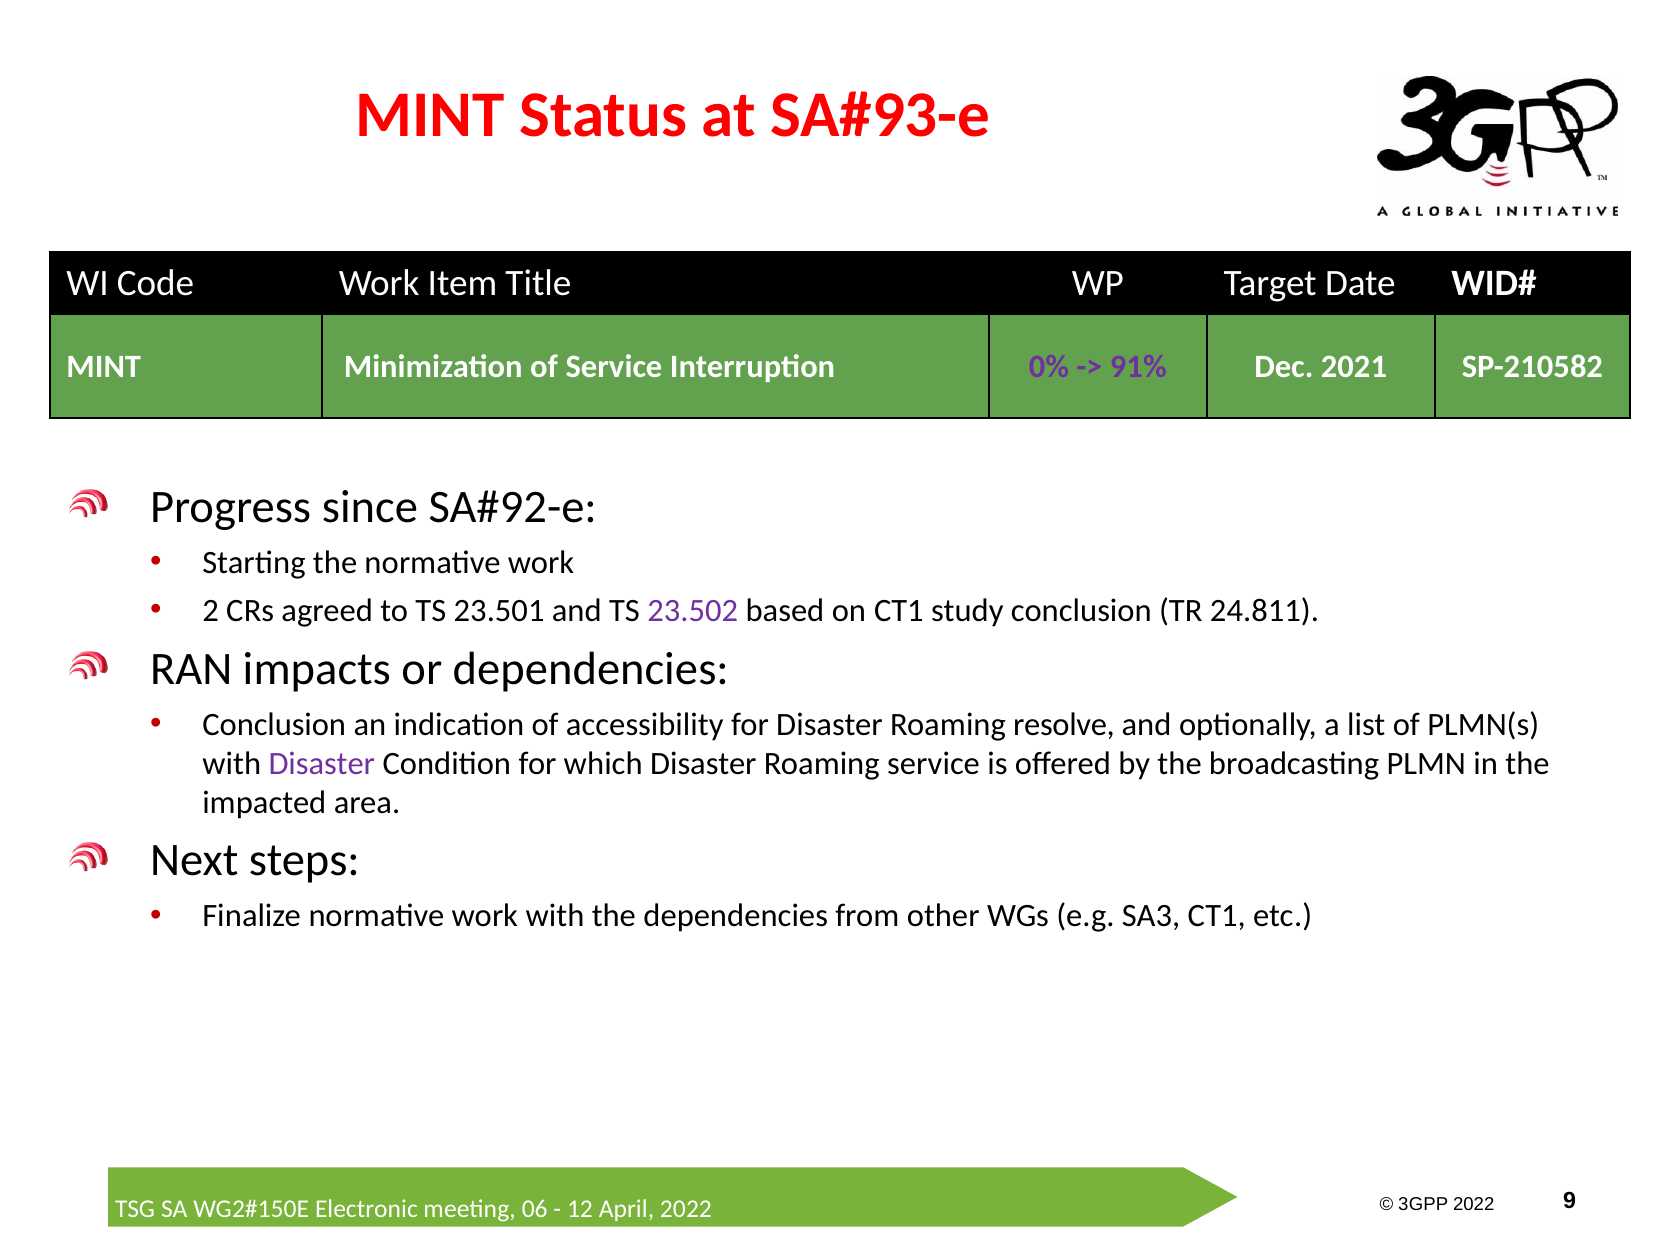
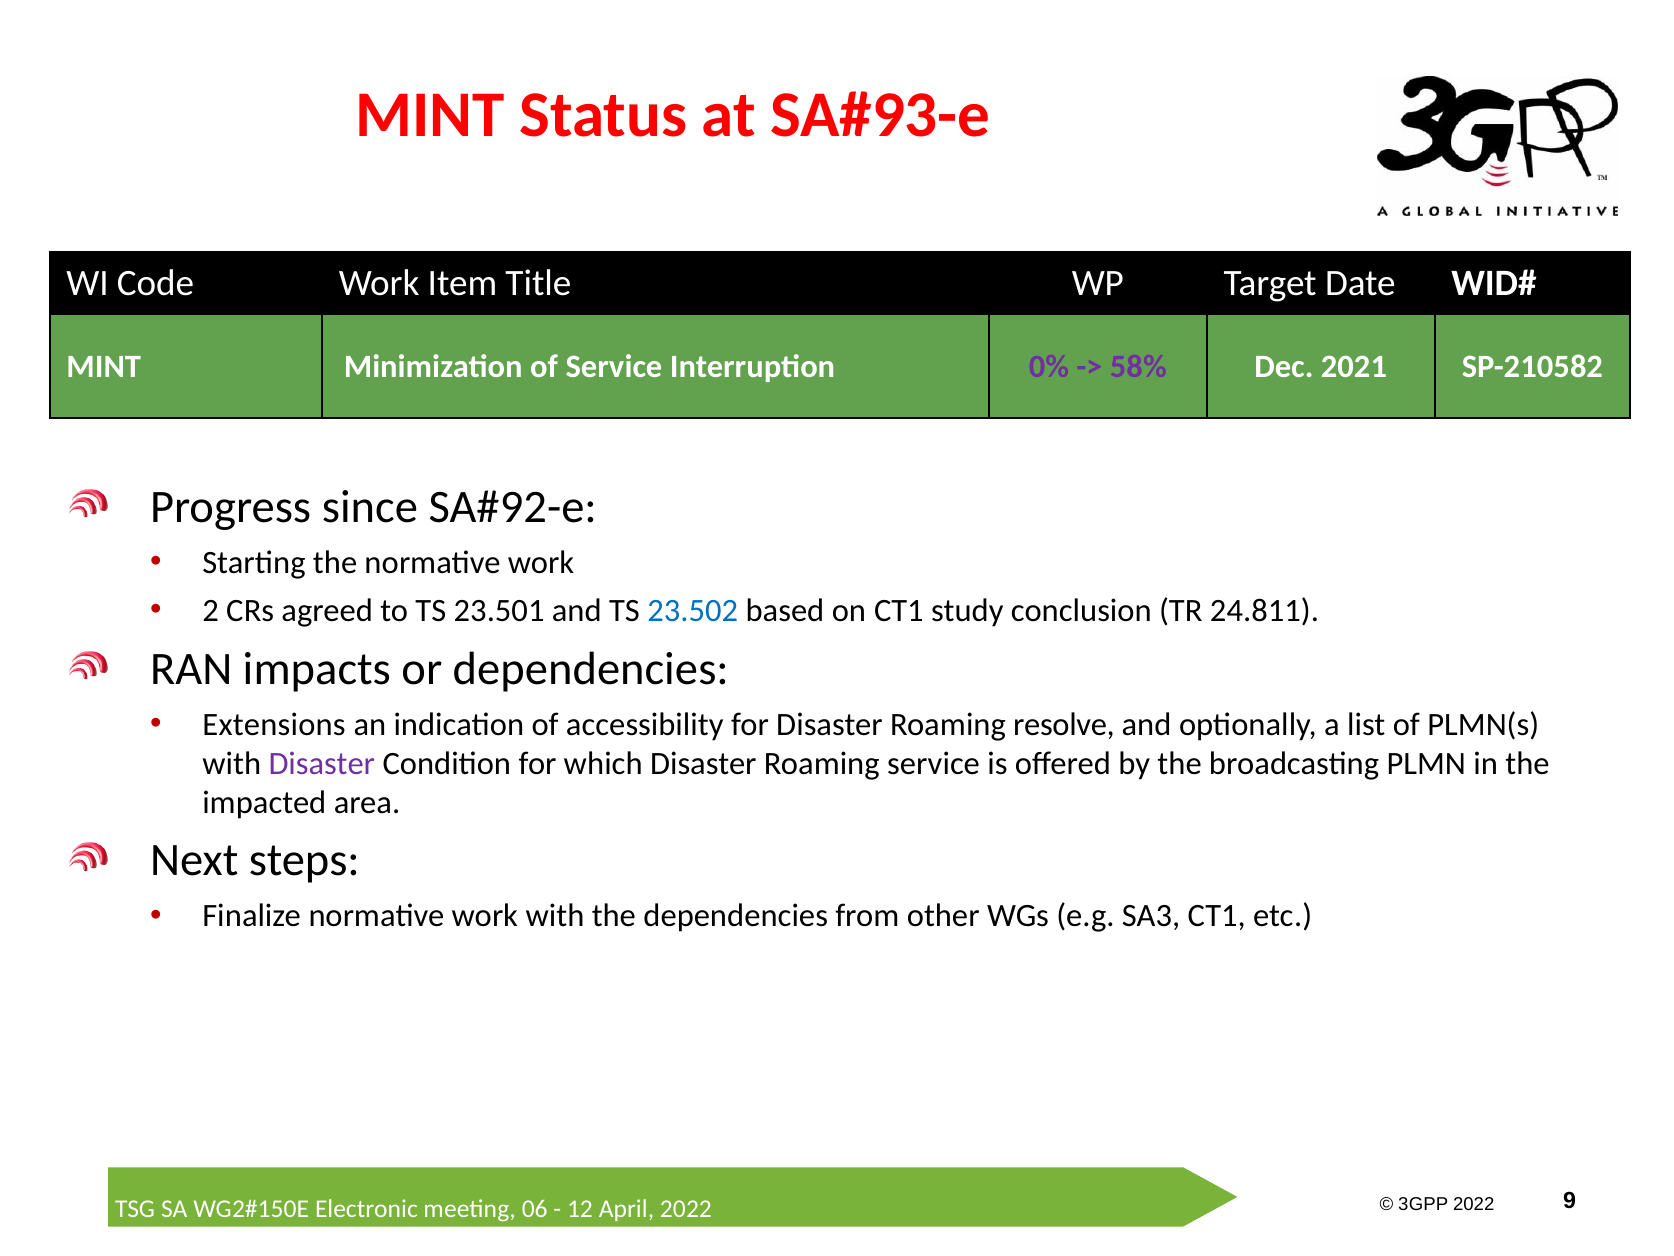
91%: 91% -> 58%
23.502 colour: purple -> blue
Conclusion at (274, 724): Conclusion -> Extensions
